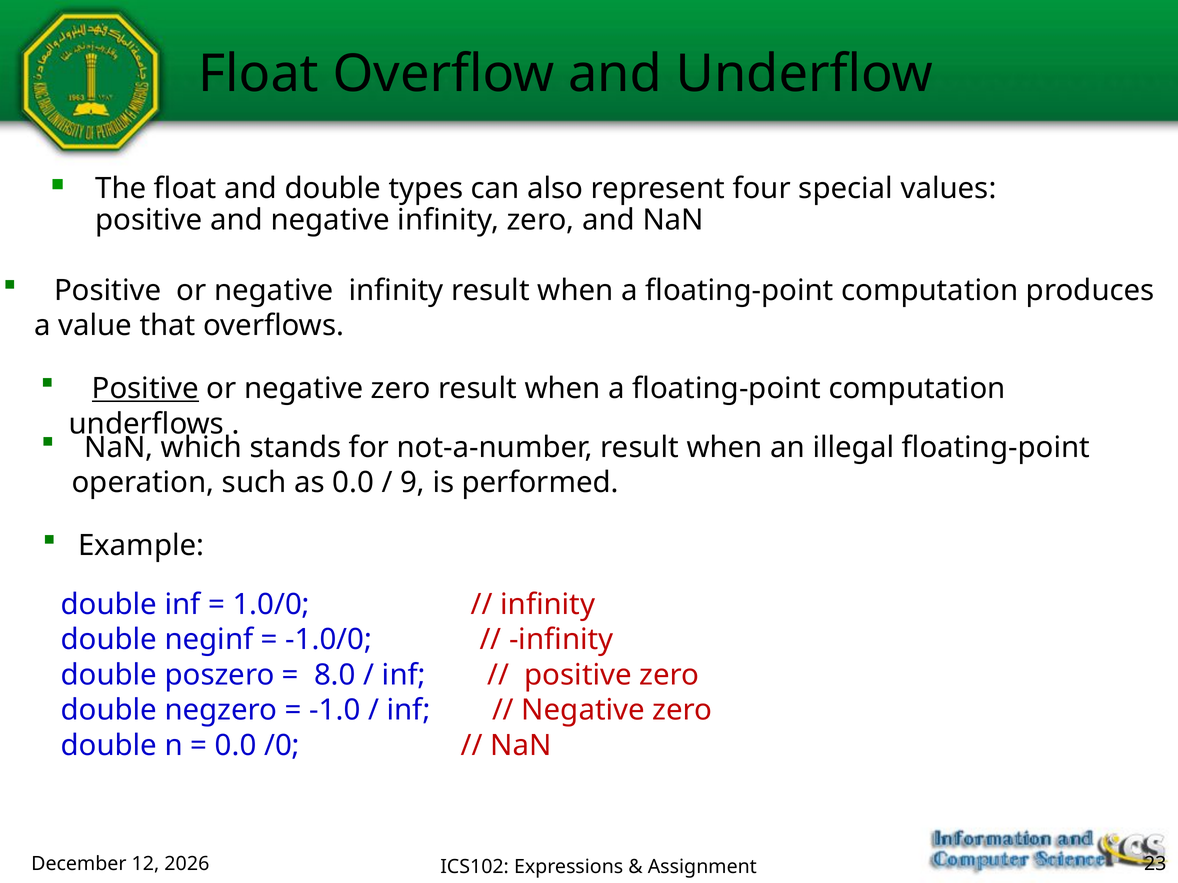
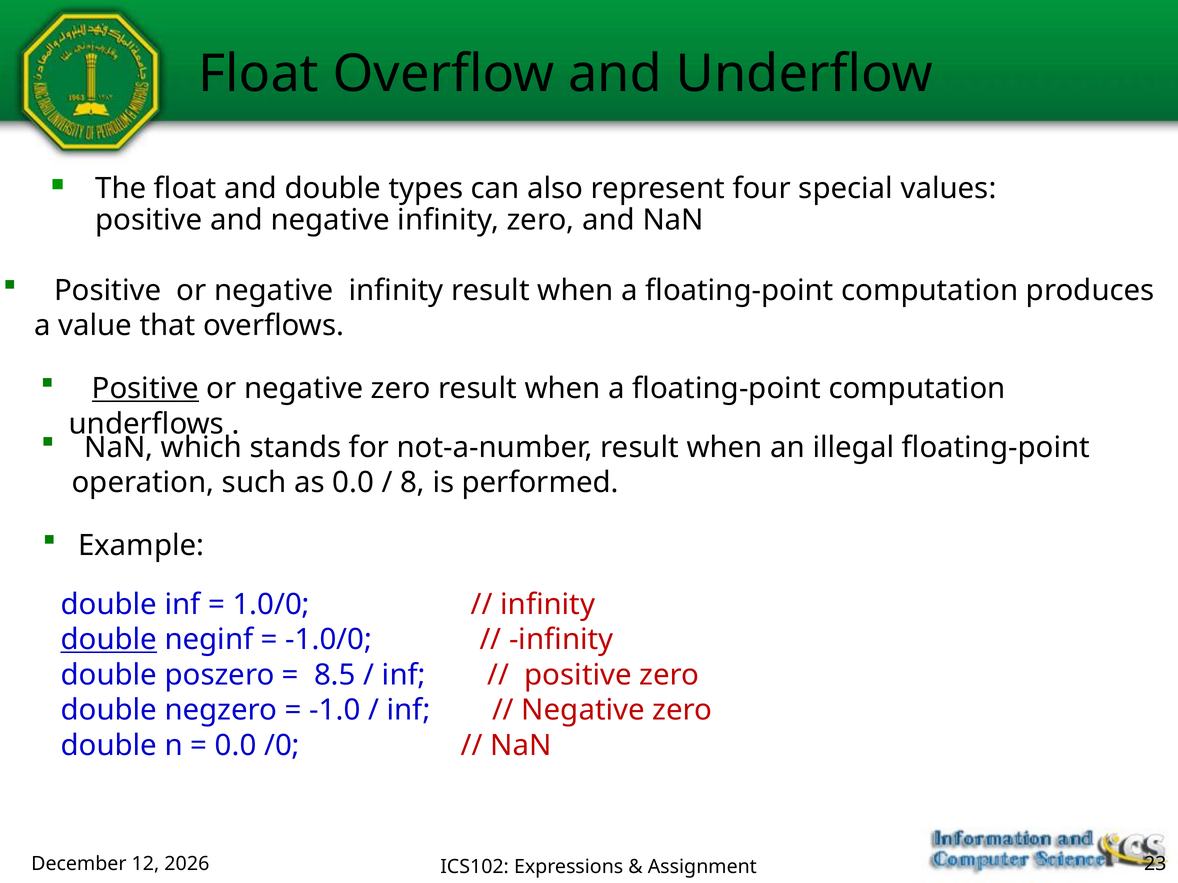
9: 9 -> 8
double at (109, 640) underline: none -> present
8.0: 8.0 -> 8.5
